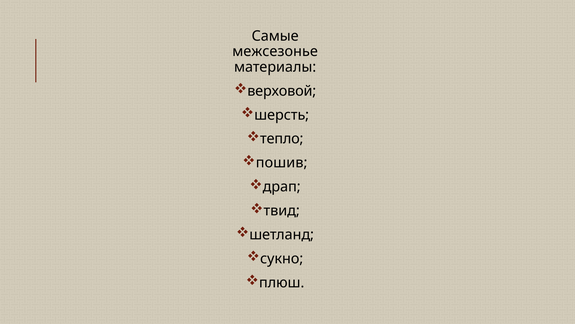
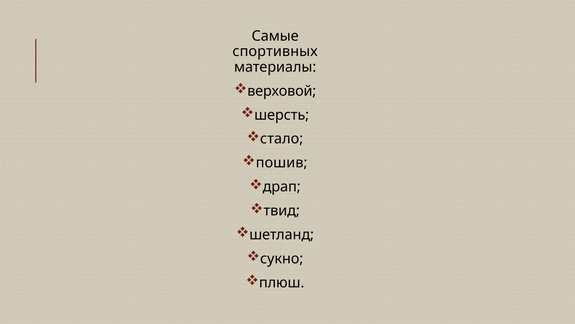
межсезонье: межсезонье -> спортивных
тепло: тепло -> стало
